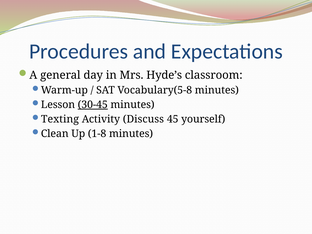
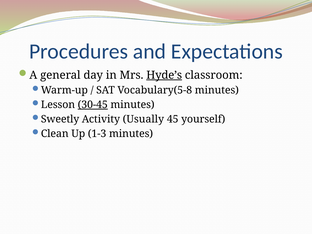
Hyde’s underline: none -> present
Texting: Texting -> Sweetly
Discuss: Discuss -> Usually
1-8: 1-8 -> 1-3
